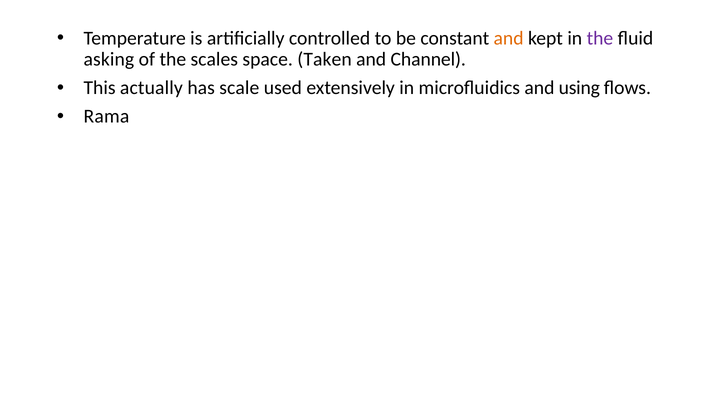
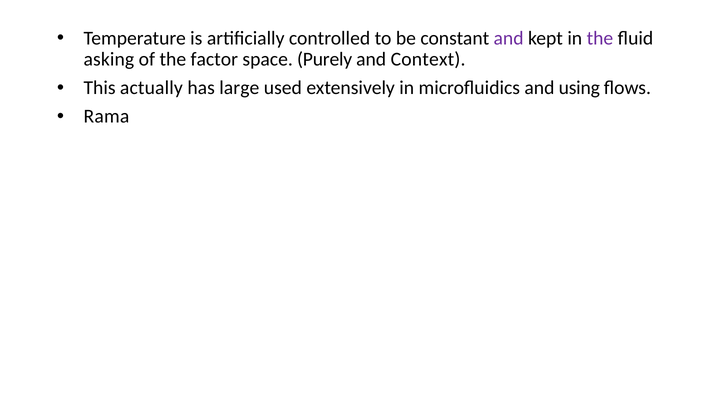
and at (509, 38) colour: orange -> purple
scales: scales -> factor
Taken: Taken -> Purely
Channel: Channel -> Context
scale: scale -> large
